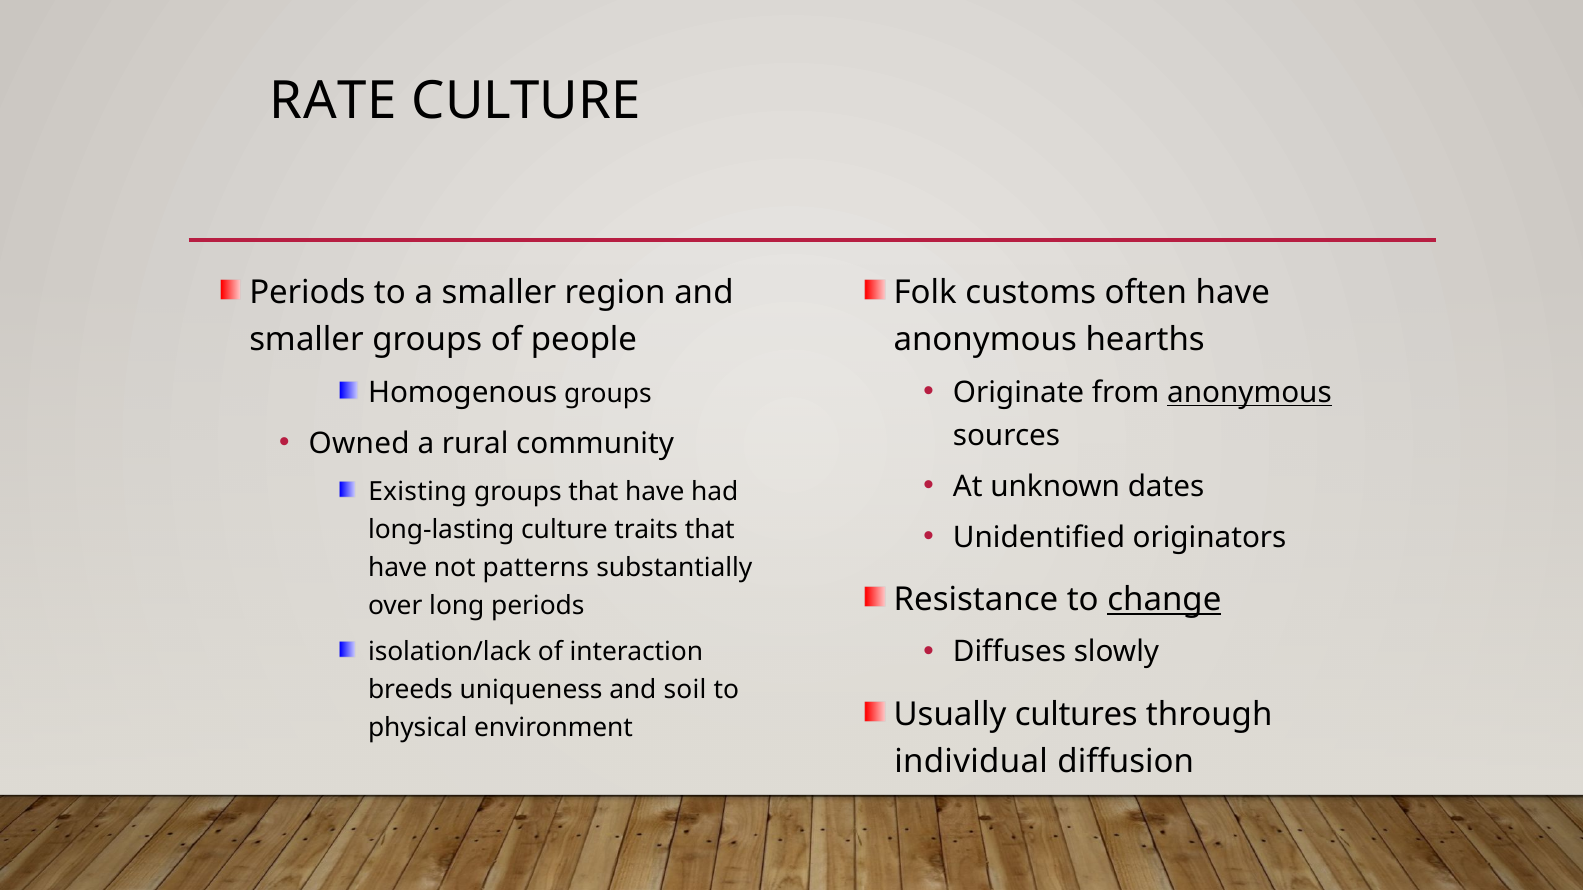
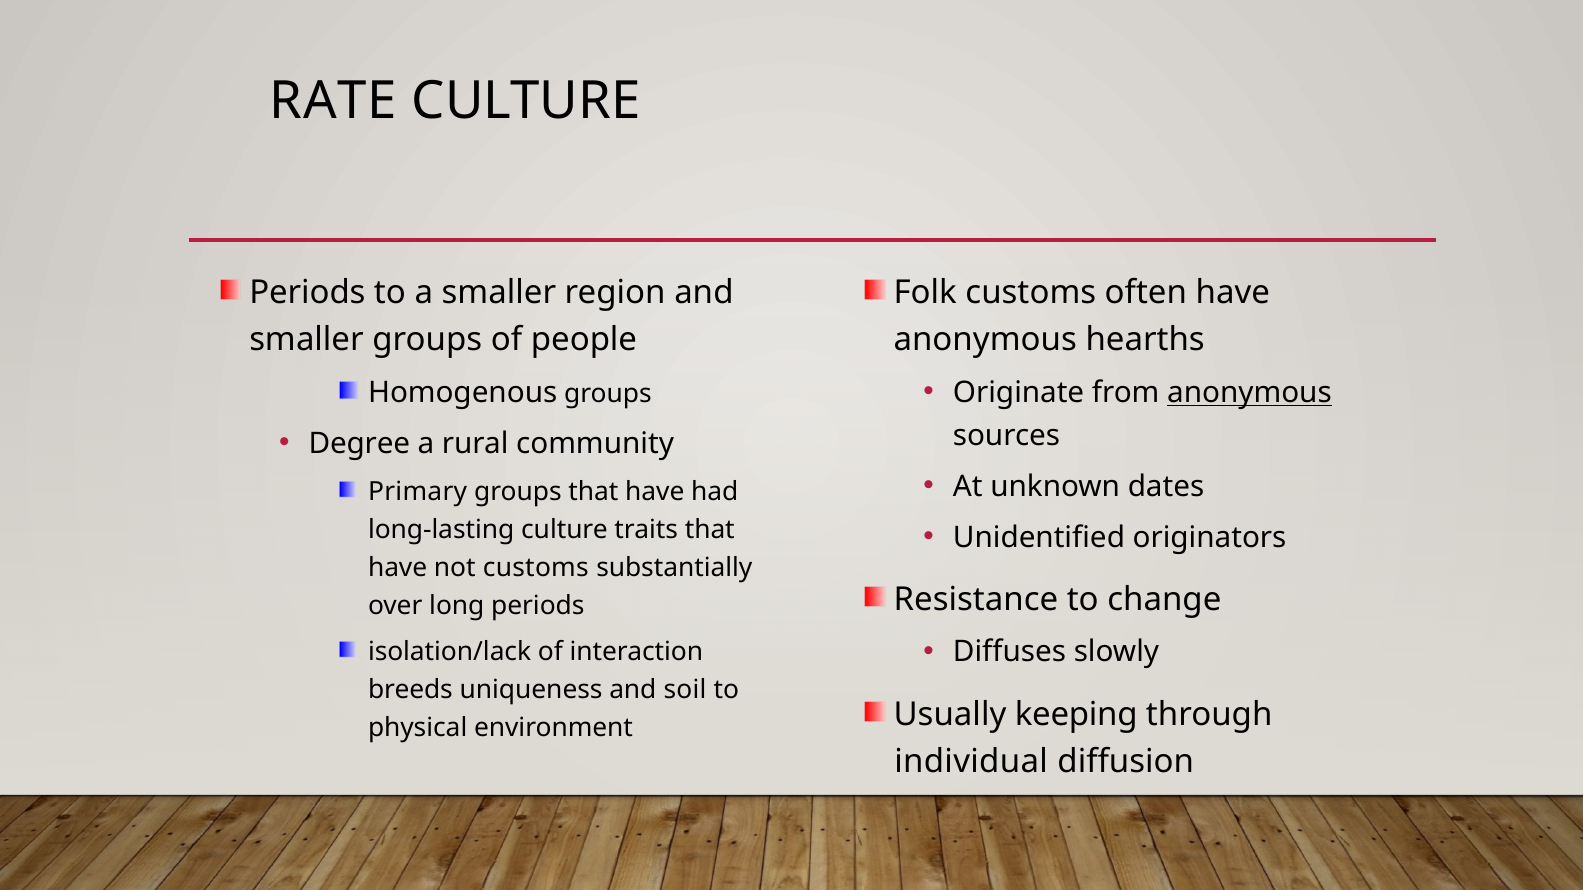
Owned: Owned -> Degree
Existing: Existing -> Primary
not patterns: patterns -> customs
change underline: present -> none
cultures: cultures -> keeping
